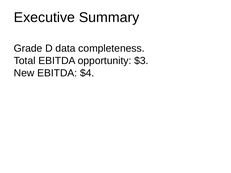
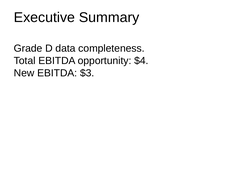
$3: $3 -> $4
$4: $4 -> $3
